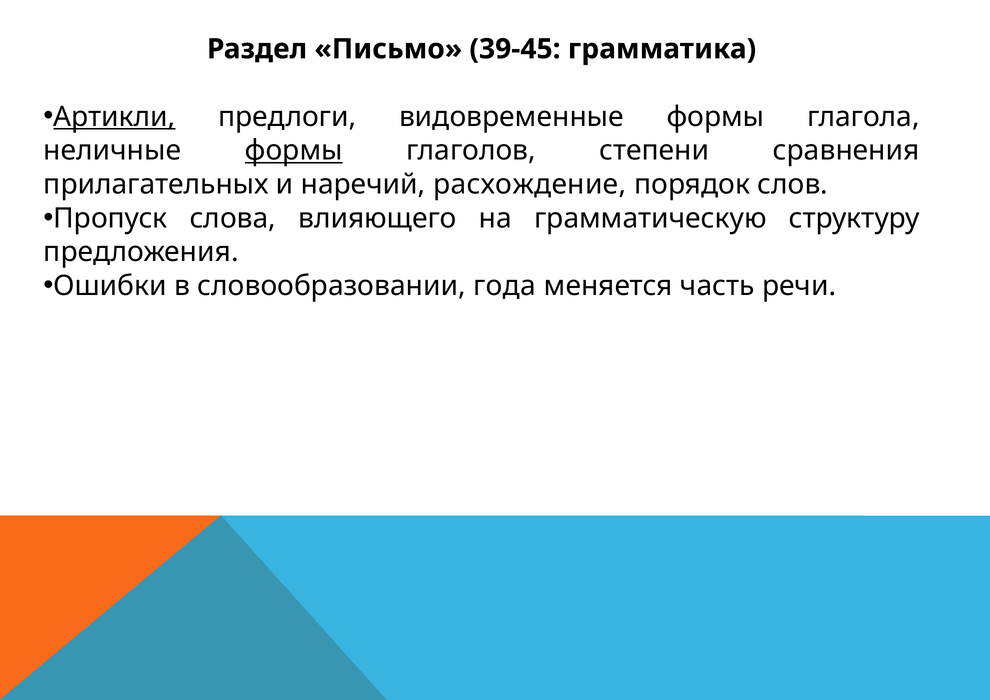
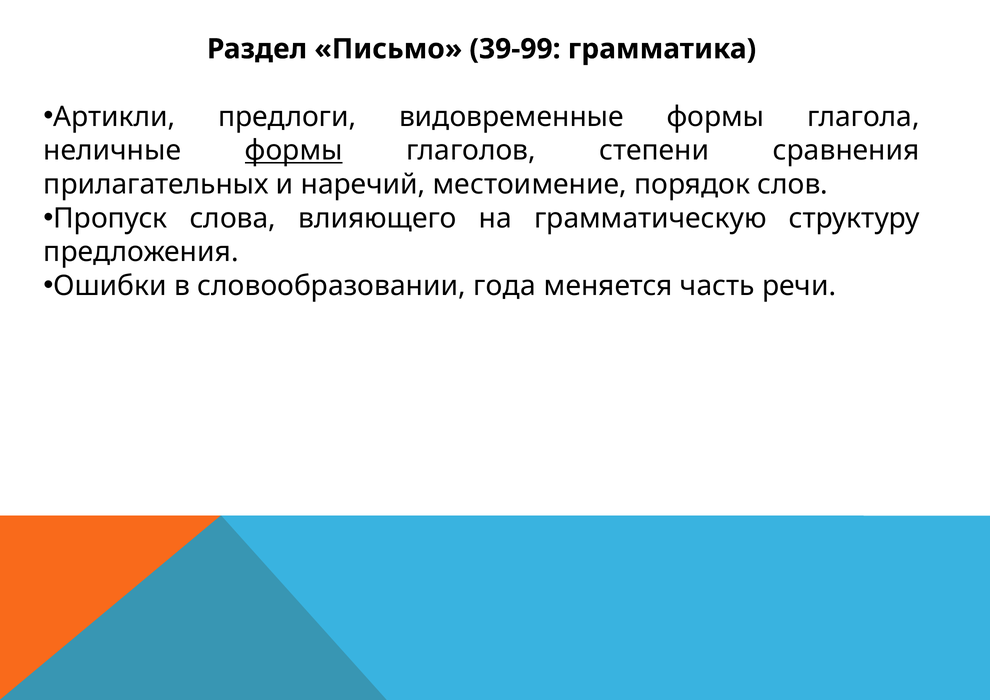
39-45: 39-45 -> 39-99
Артикли underline: present -> none
расхождение: расхождение -> местоимение
